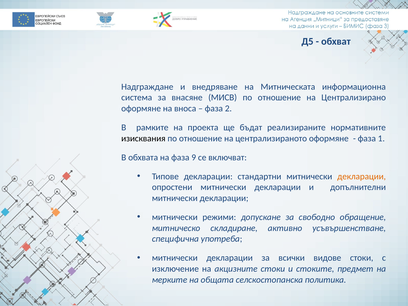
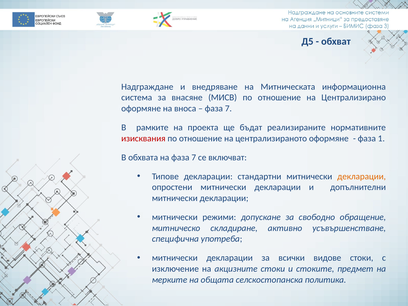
2 at (228, 108): 2 -> 7
изисквания colour: black -> red
на фаза 9: 9 -> 7
